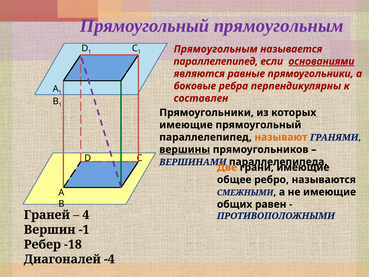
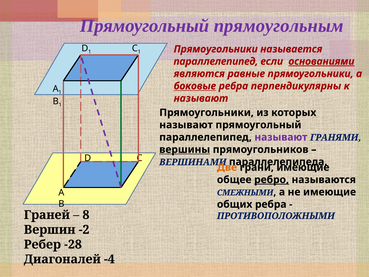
Прямоугольным at (216, 49): Прямоугольным -> Прямоугольники
боковые underline: none -> present
составлен at (201, 98): составлен -> называют
имеющие at (186, 125): имеющие -> называют
называют at (281, 137) colour: orange -> purple
ребро underline: none -> present
общих равен: равен -> ребра
4: 4 -> 8
-1: -1 -> -2
-18: -18 -> -28
